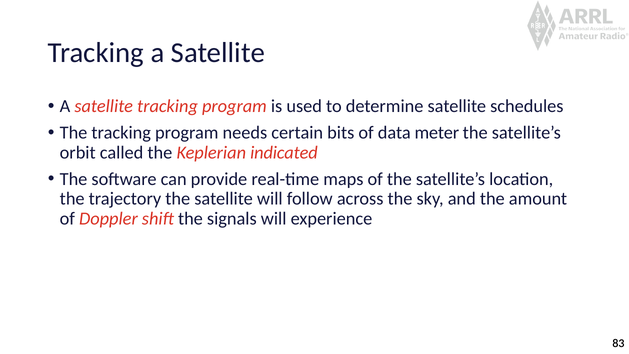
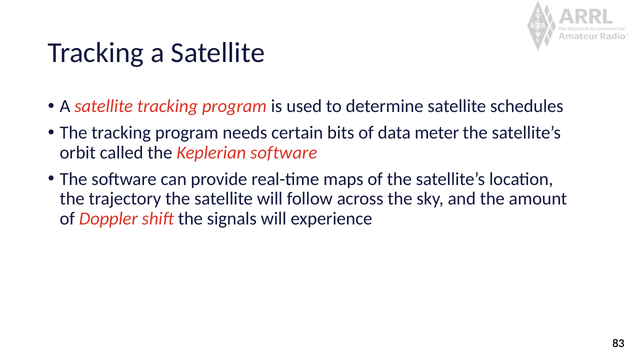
Keplerian indicated: indicated -> software
